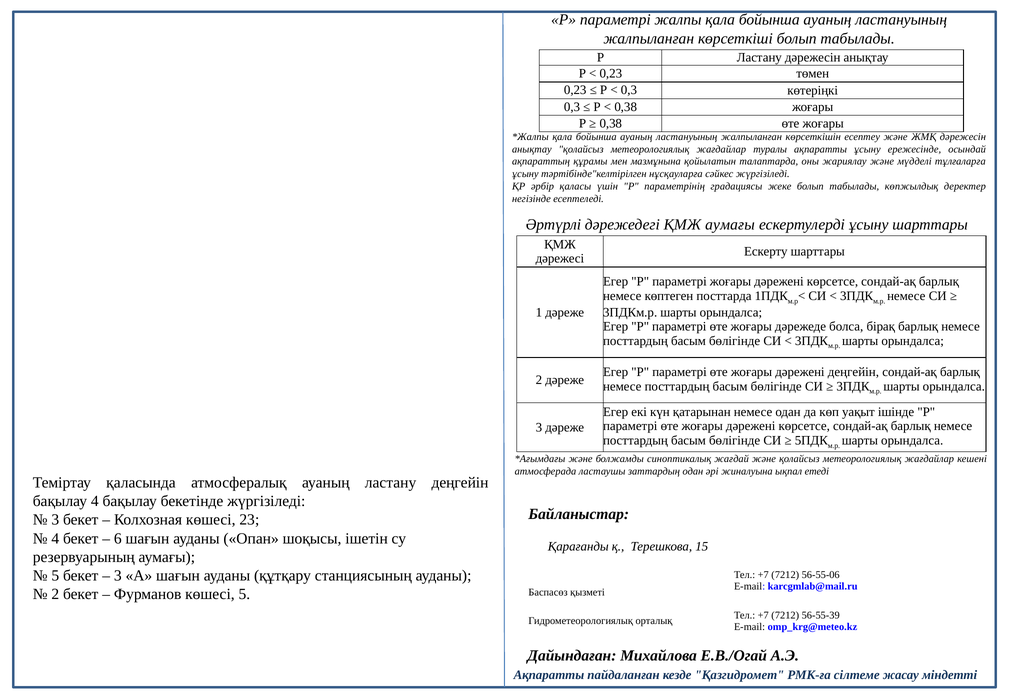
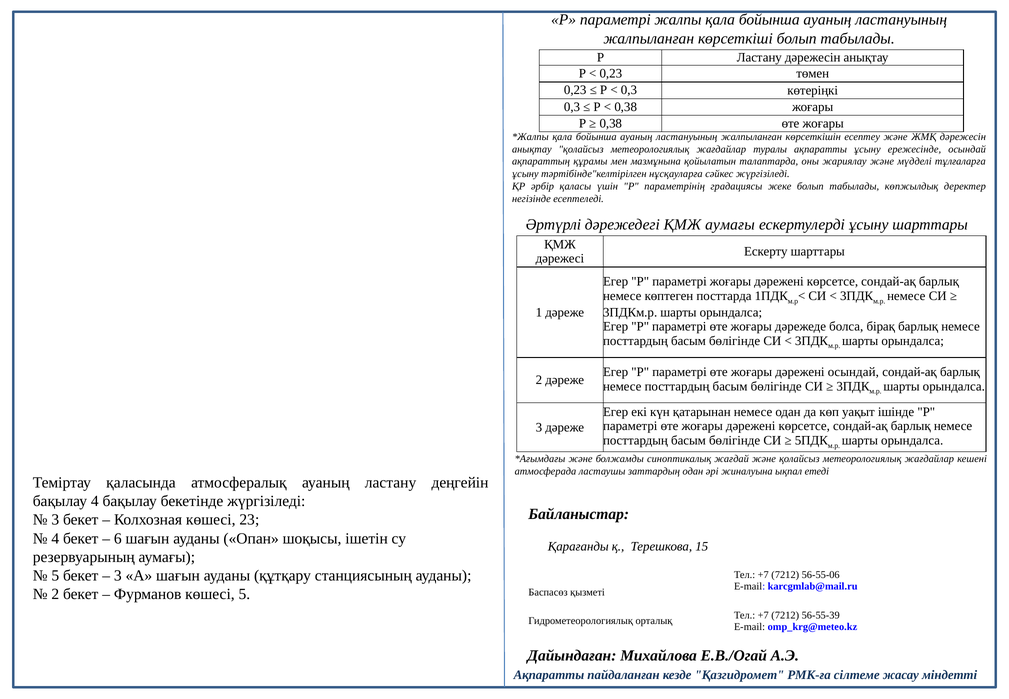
дәрежені деңгейін: деңгейін -> осындай
